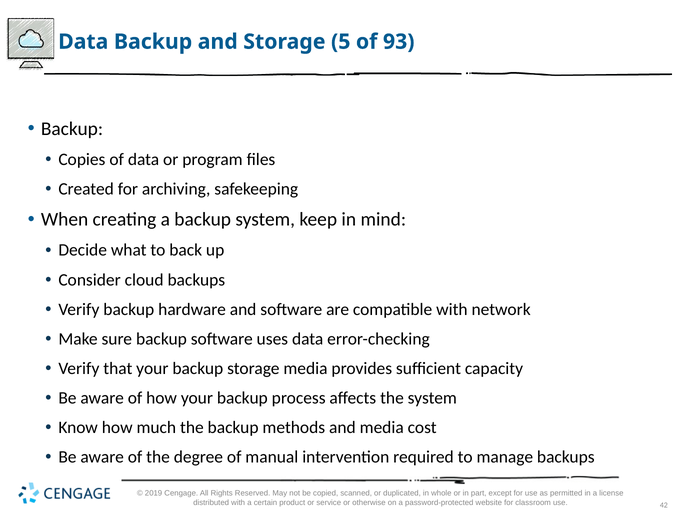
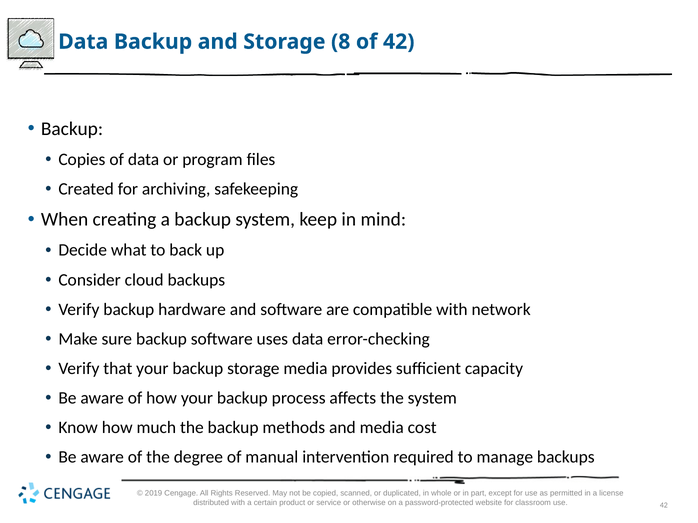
5: 5 -> 8
of 93: 93 -> 42
